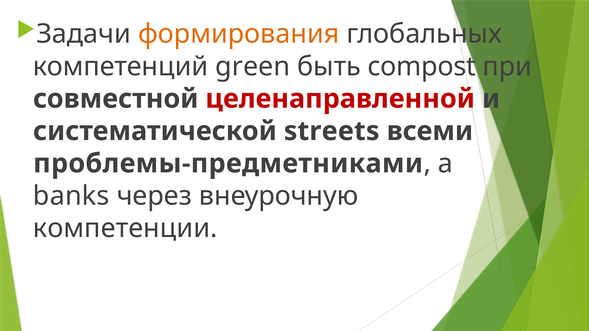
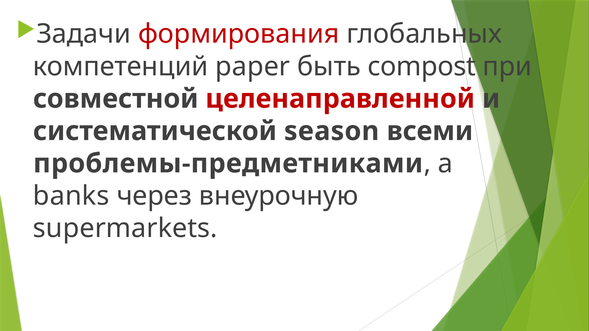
формирования colour: orange -> red
green: green -> paper
streets: streets -> season
компетенции: компетенции -> supermarkets
